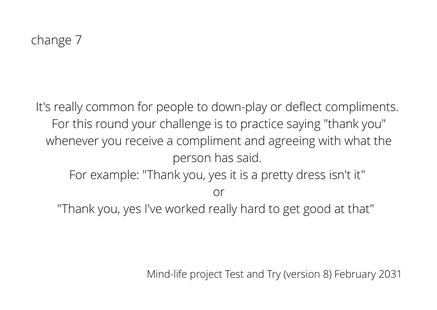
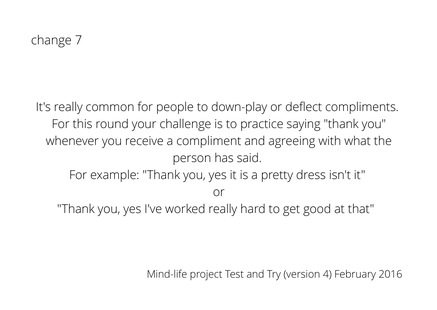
8: 8 -> 4
2031: 2031 -> 2016
